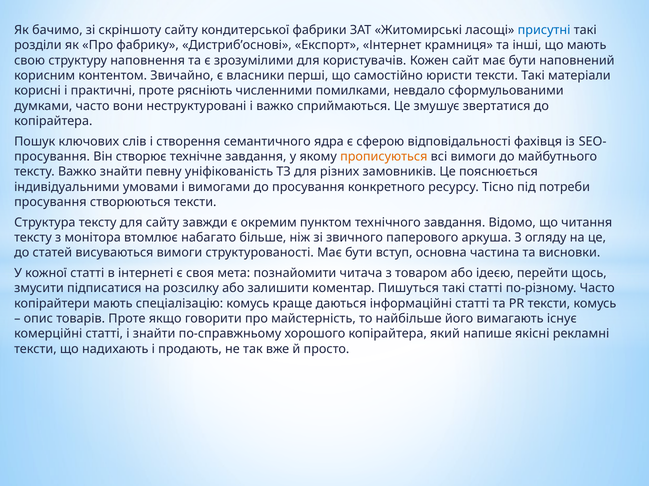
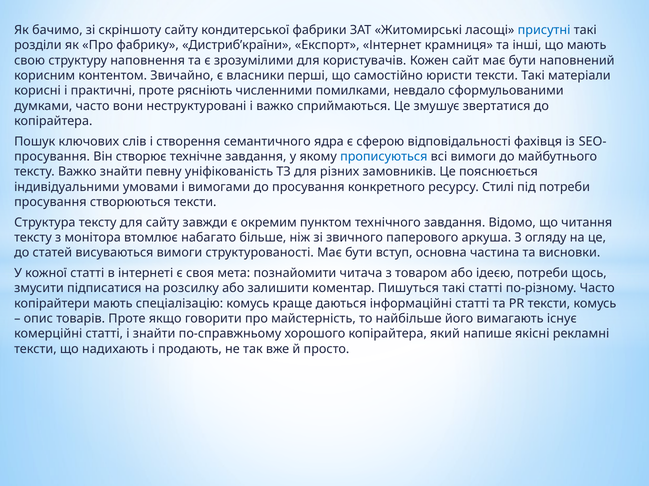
Дистриб’основі: Дистриб’основі -> Дистриб’країни
прописуються colour: orange -> blue
Тісно: Тісно -> Стилі
ідеєю перейти: перейти -> потреби
